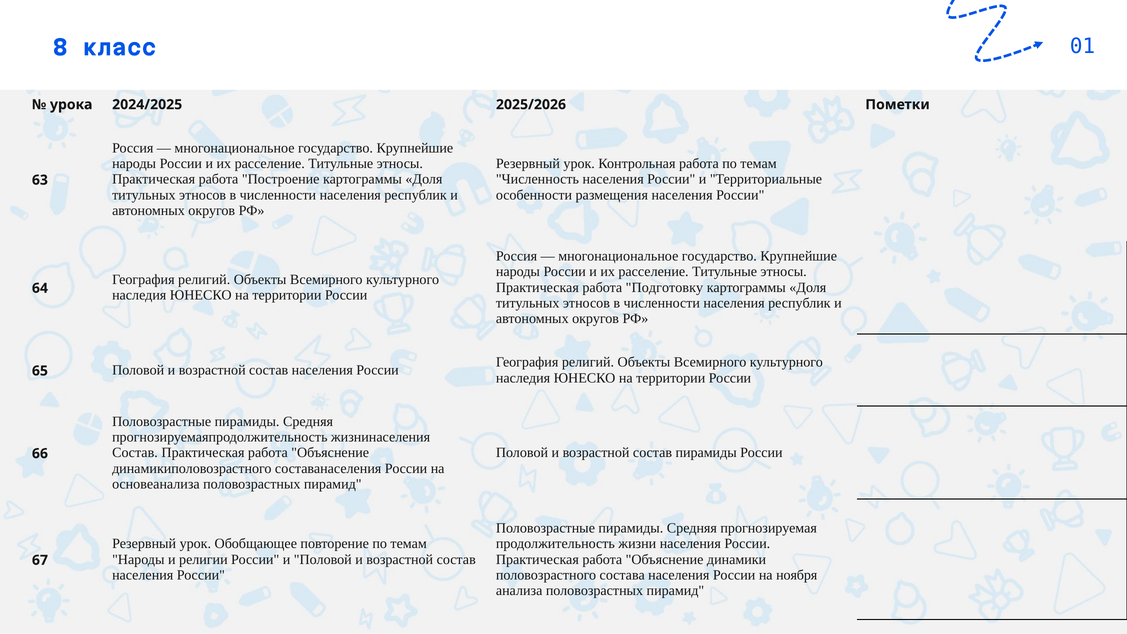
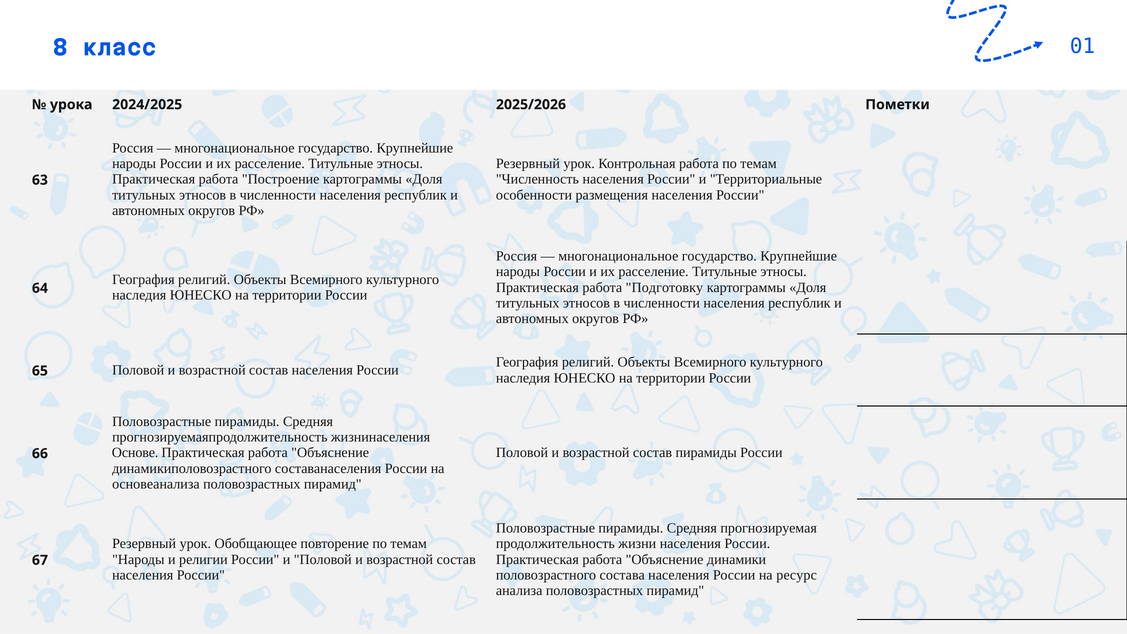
Состав at (135, 453): Состав -> Основе
ноября: ноября -> ресурс
